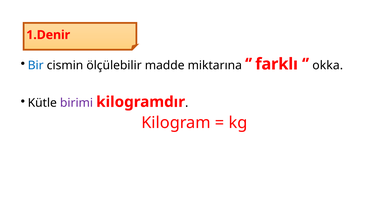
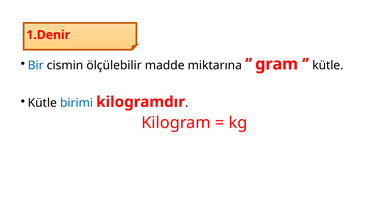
farklı: farklı -> gram
okka at (328, 66): okka -> kütle
birimi colour: purple -> blue
